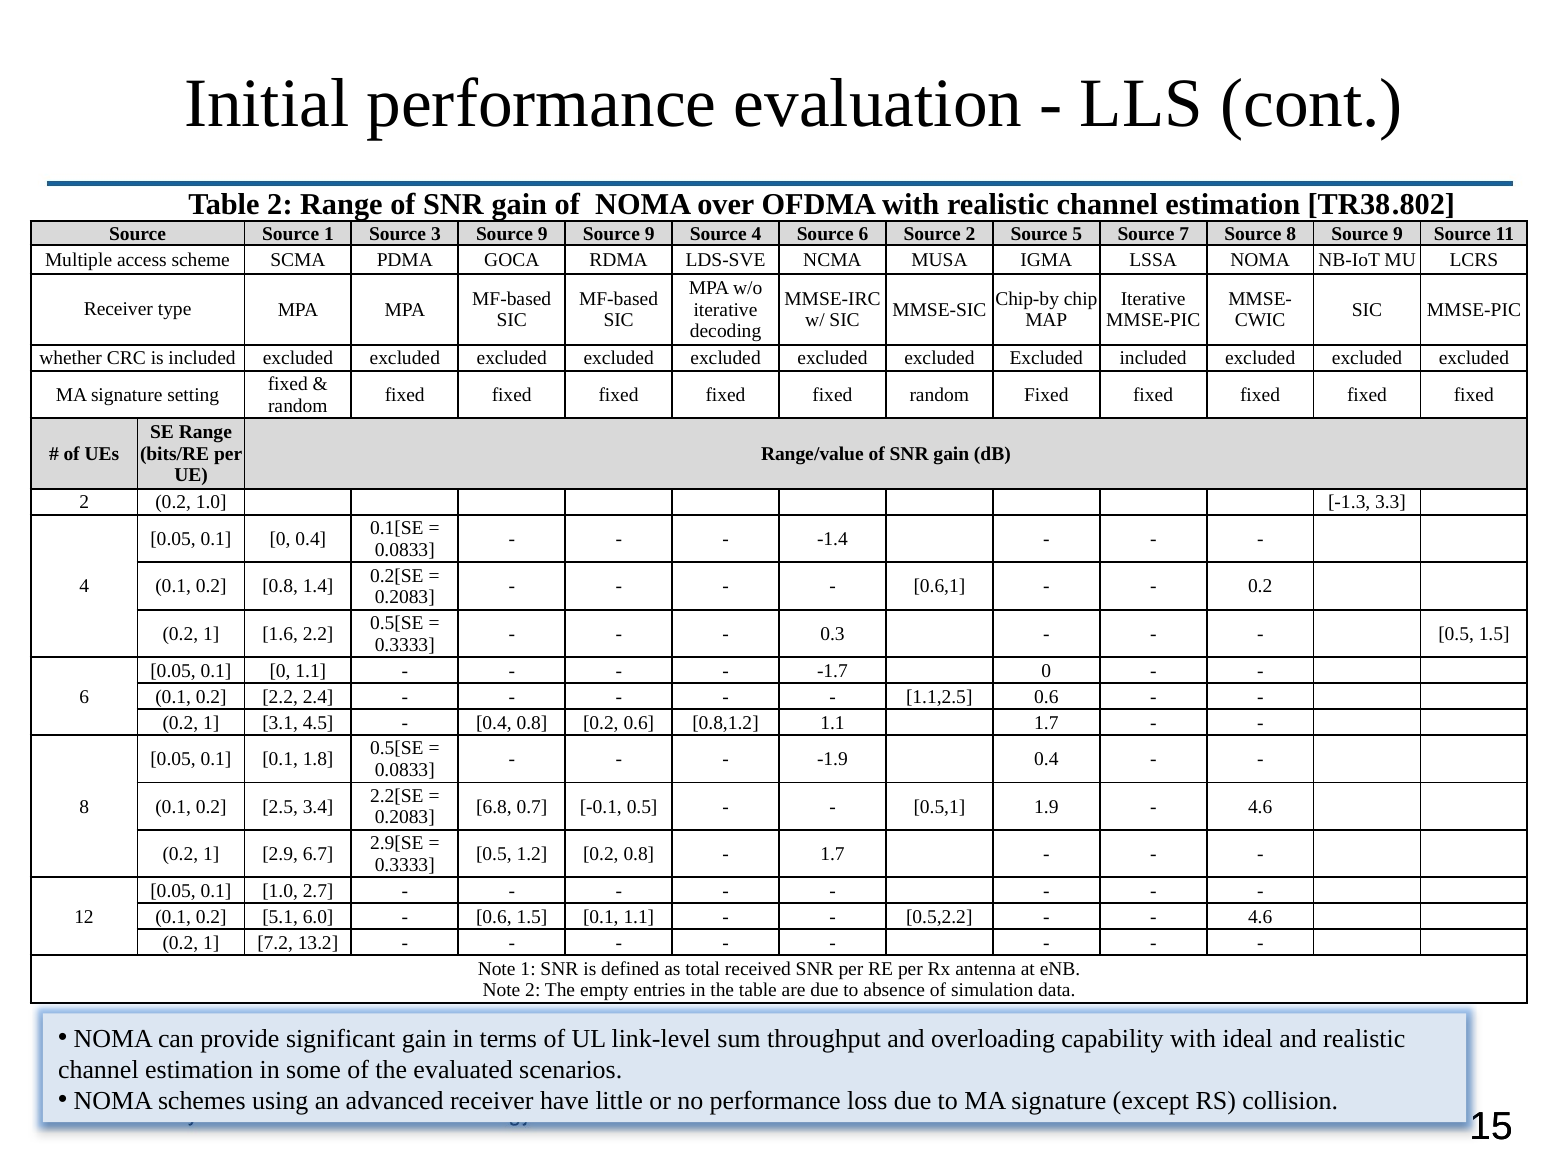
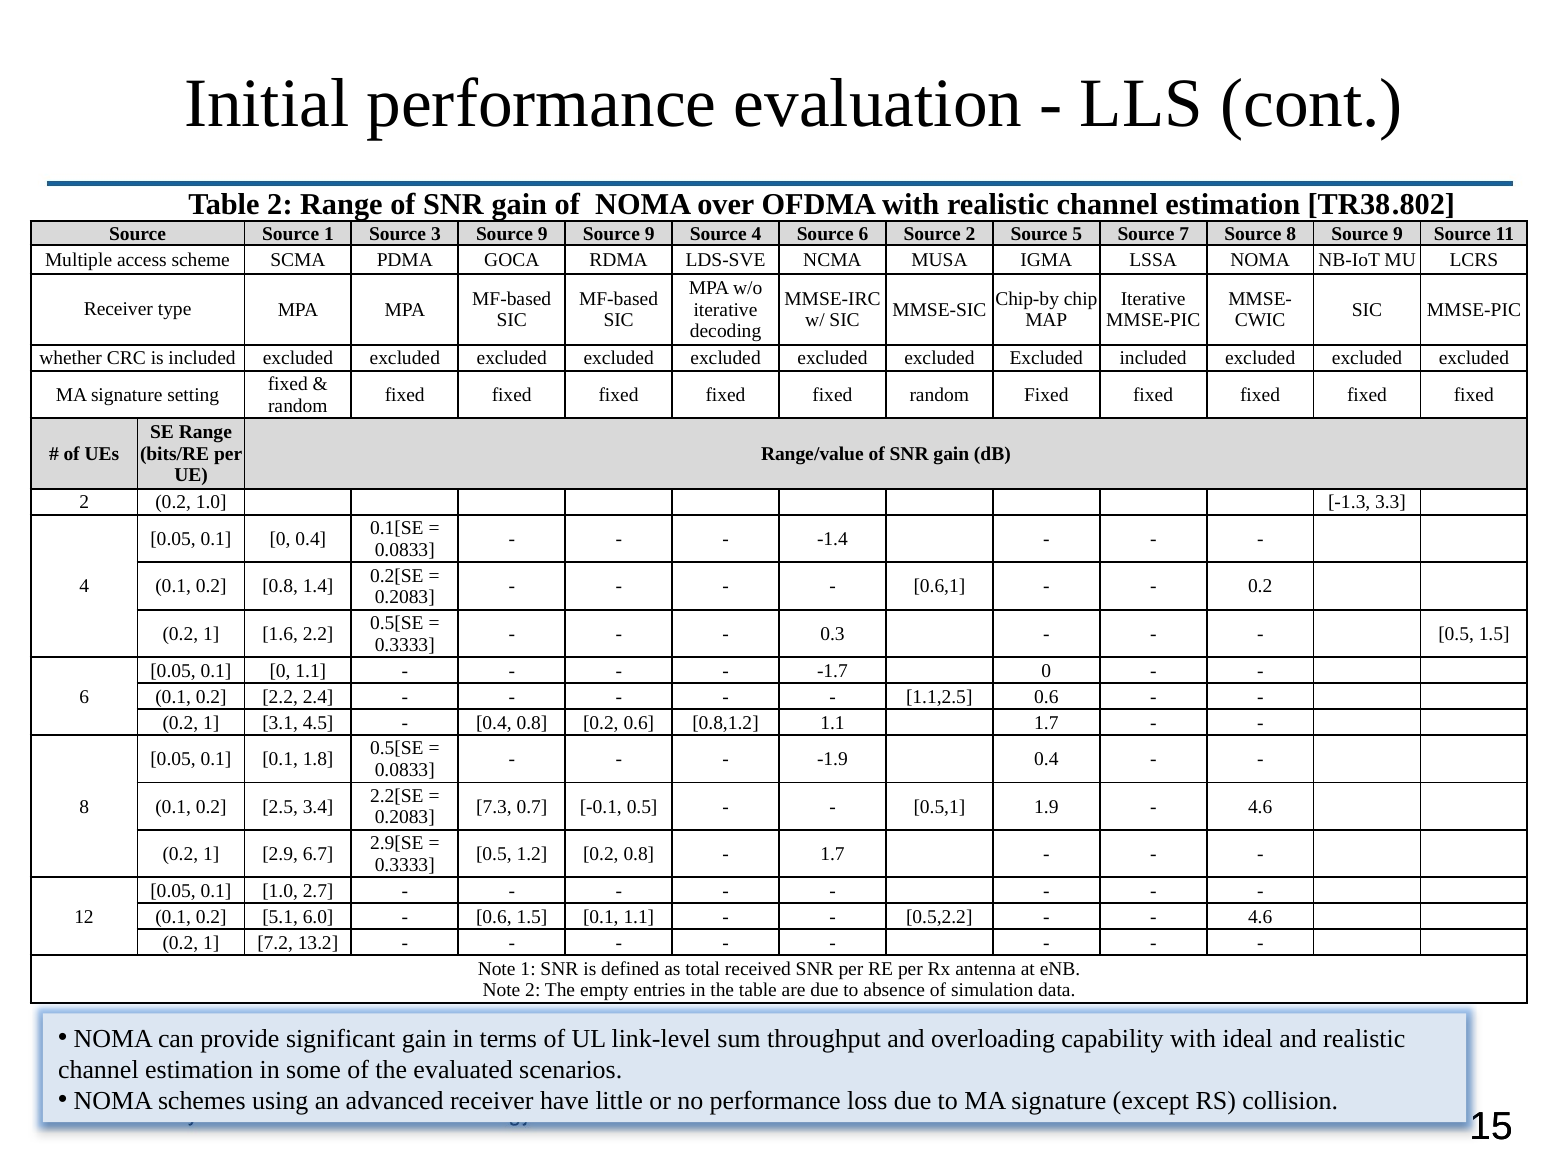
6.8: 6.8 -> 7.3
